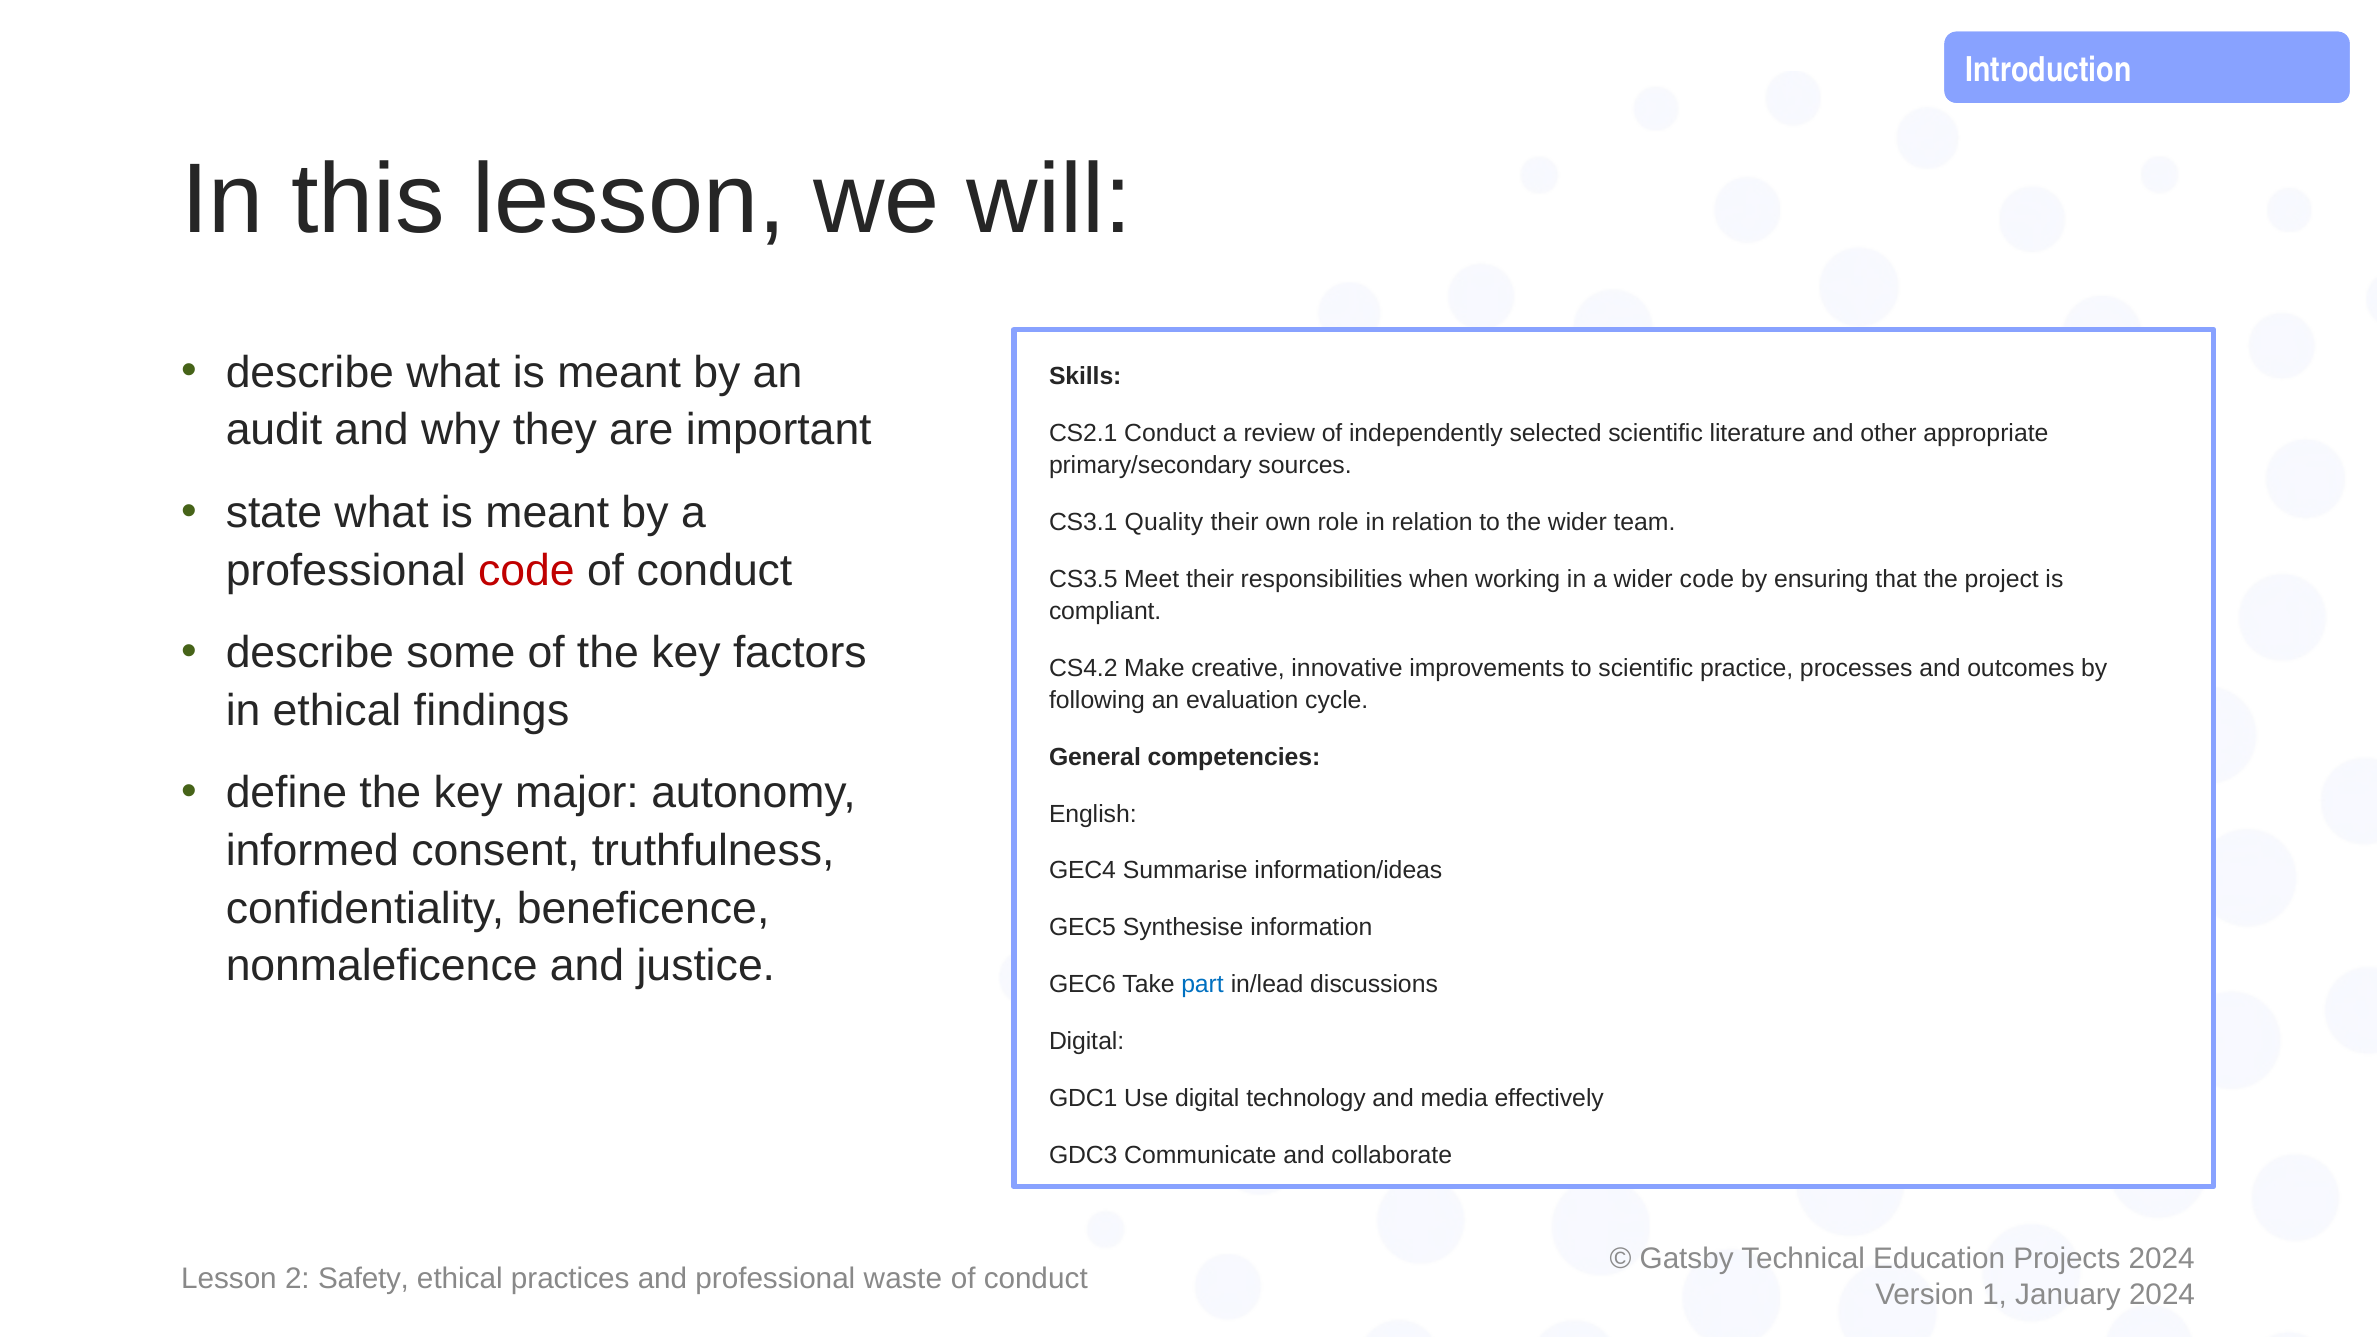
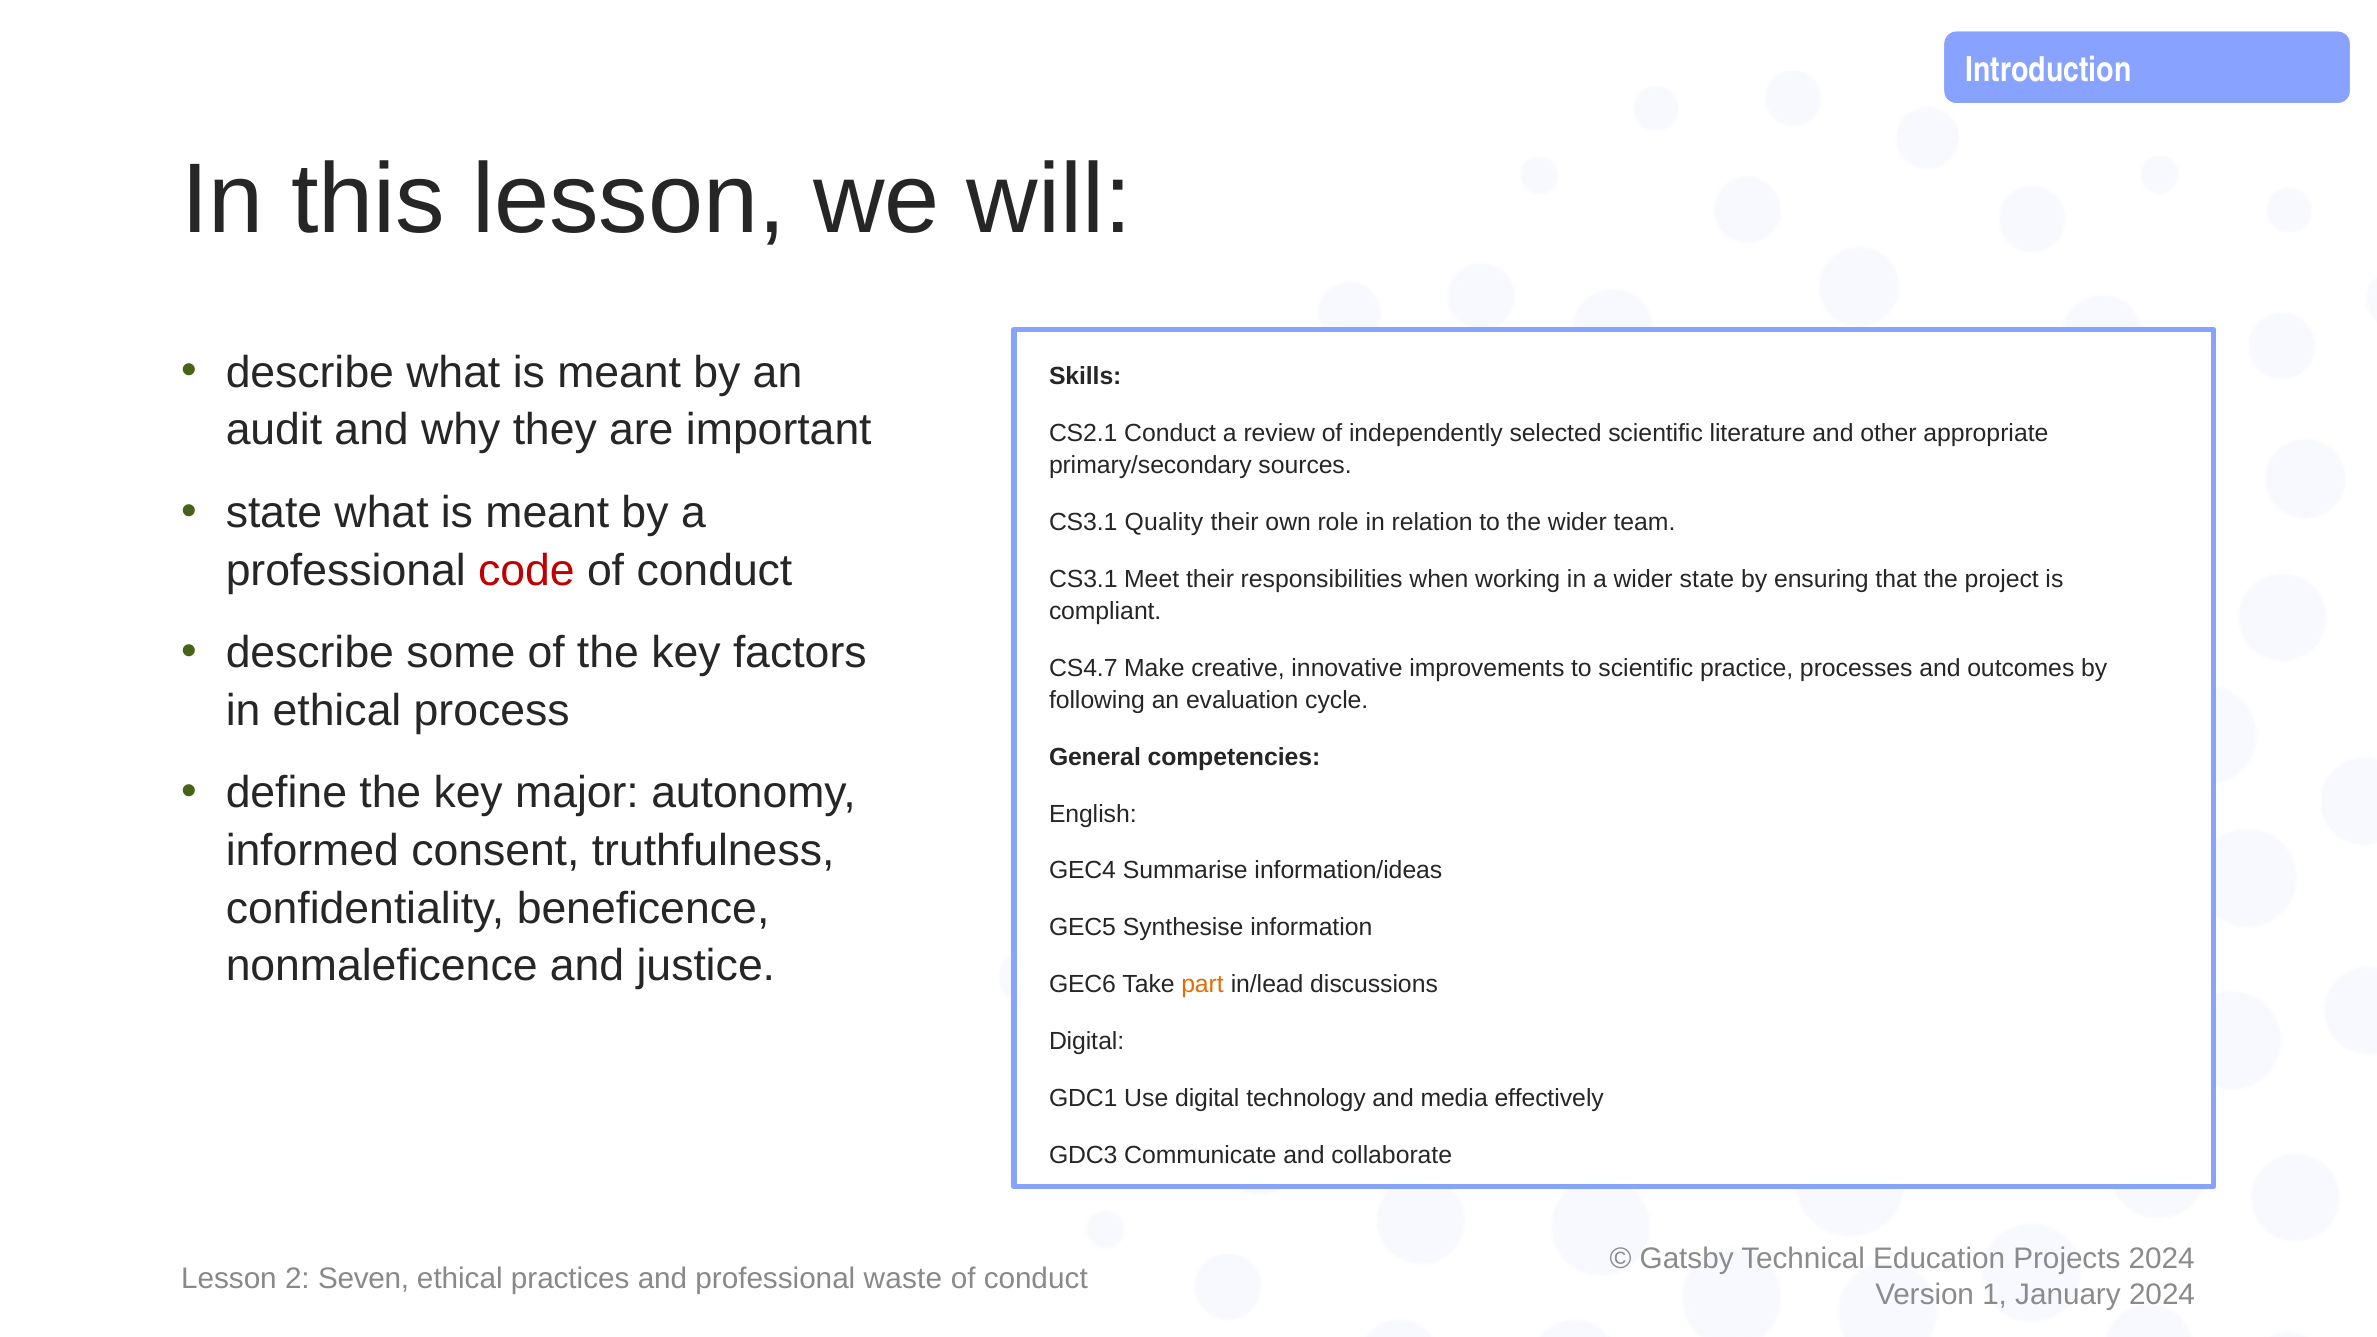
CS3.5 at (1083, 579): CS3.5 -> CS3.1
wider code: code -> state
CS4.2: CS4.2 -> CS4.7
findings: findings -> process
part colour: blue -> orange
Safety: Safety -> Seven
